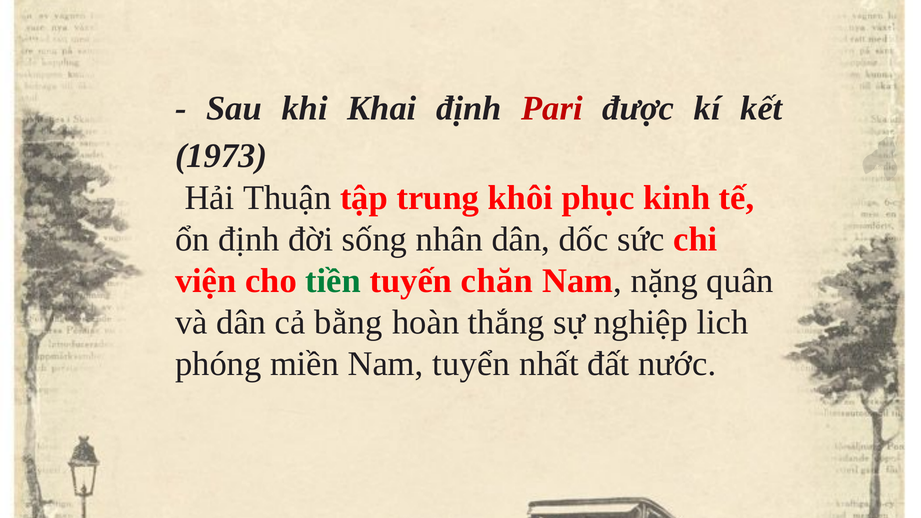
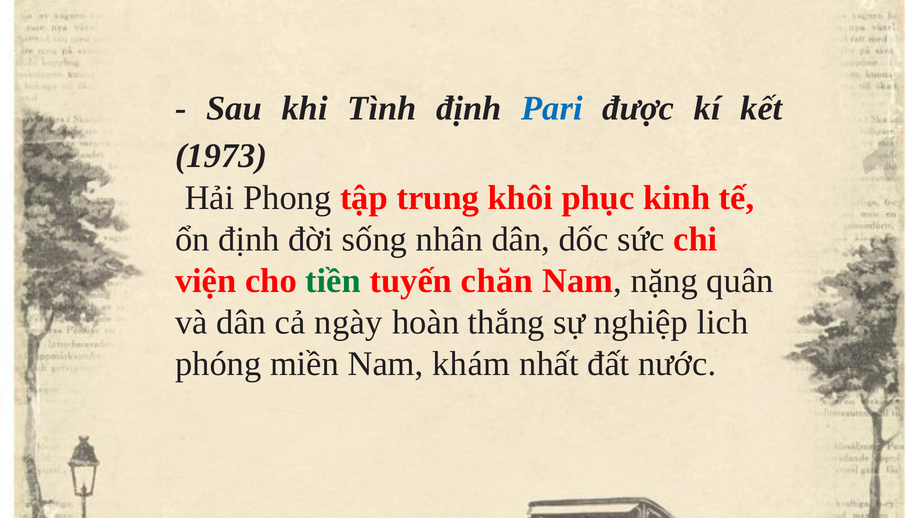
Khai: Khai -> Tình
Pari colour: red -> blue
Thuận: Thuận -> Phong
bằng: bằng -> ngày
tuyển: tuyển -> khám
